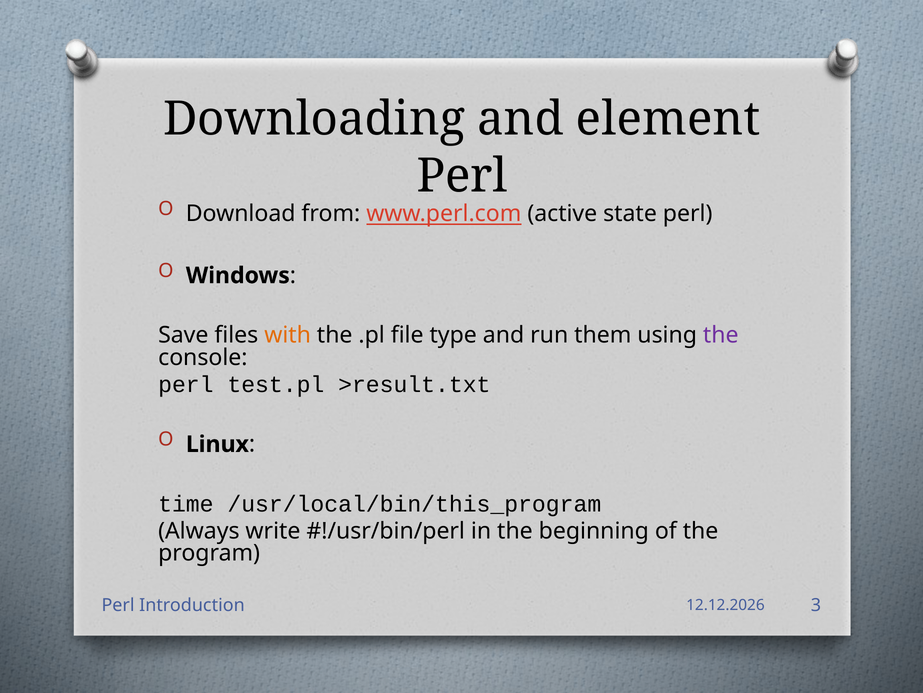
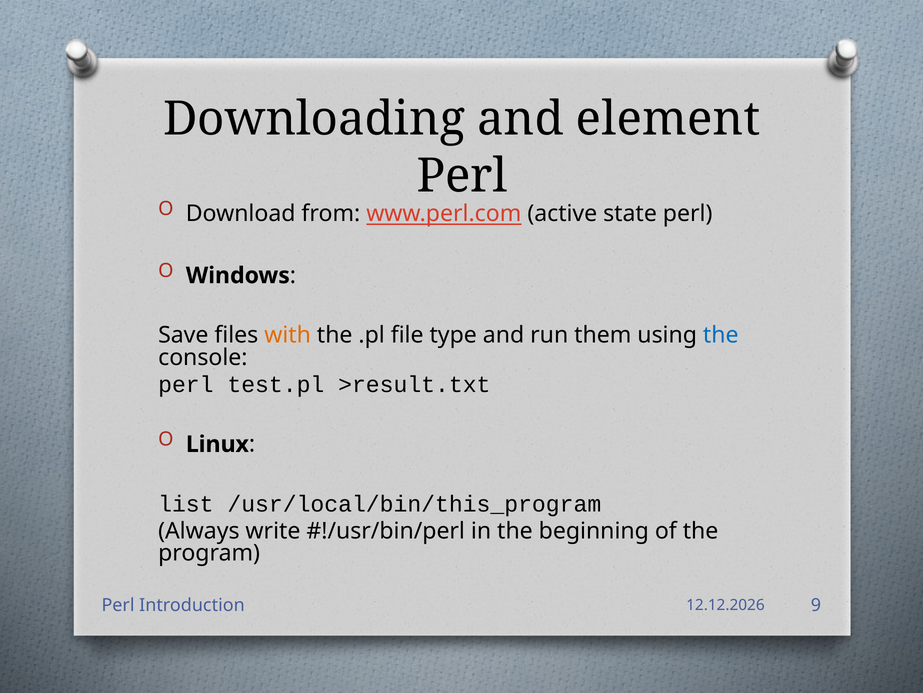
the at (721, 335) colour: purple -> blue
time: time -> list
3: 3 -> 9
